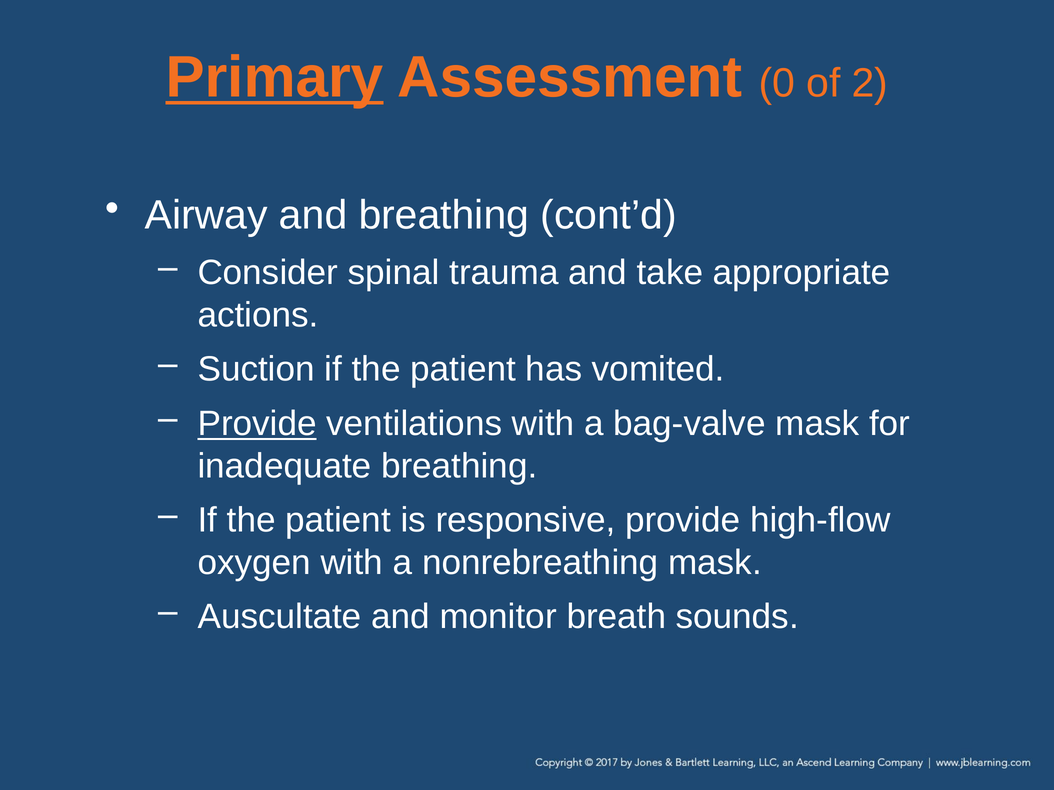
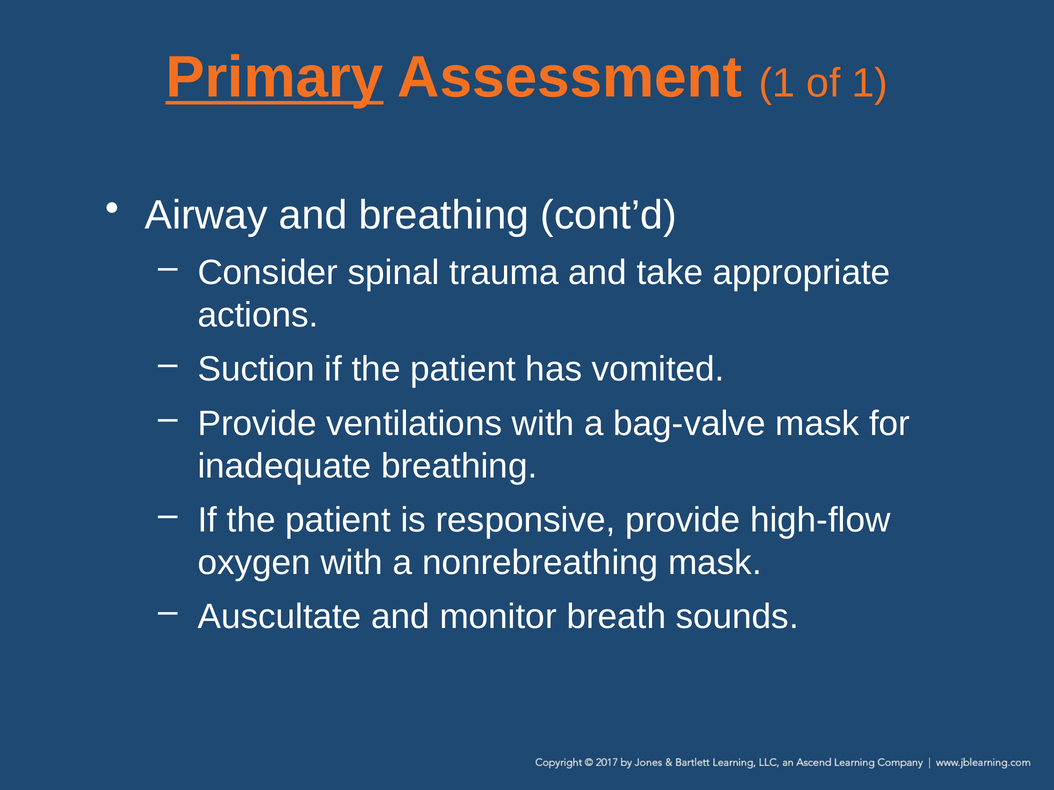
Assessment 0: 0 -> 1
of 2: 2 -> 1
Provide at (257, 424) underline: present -> none
